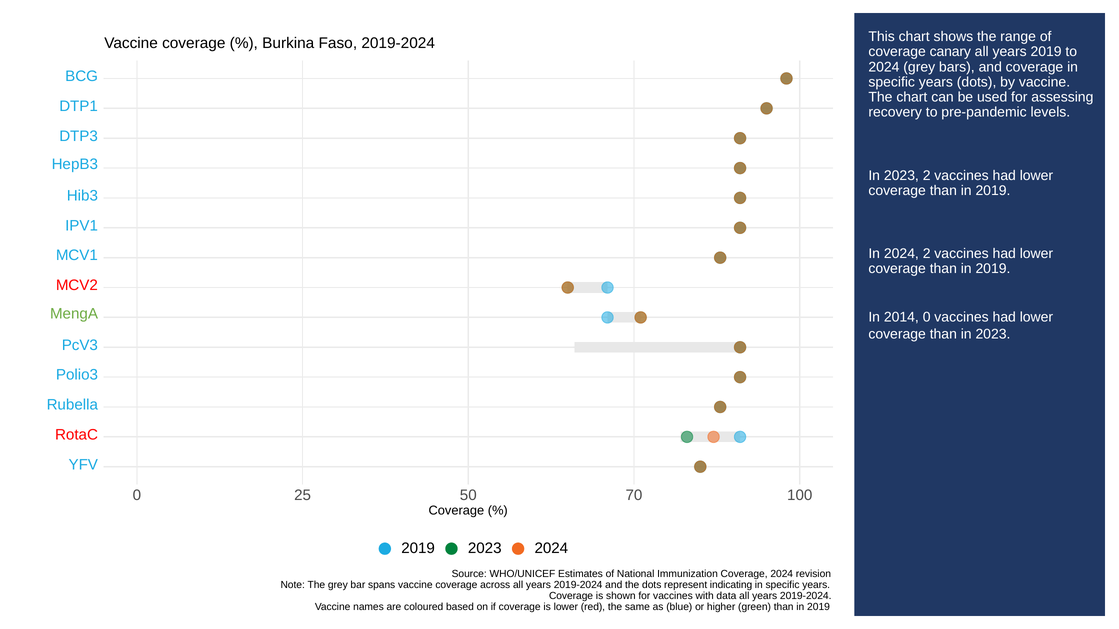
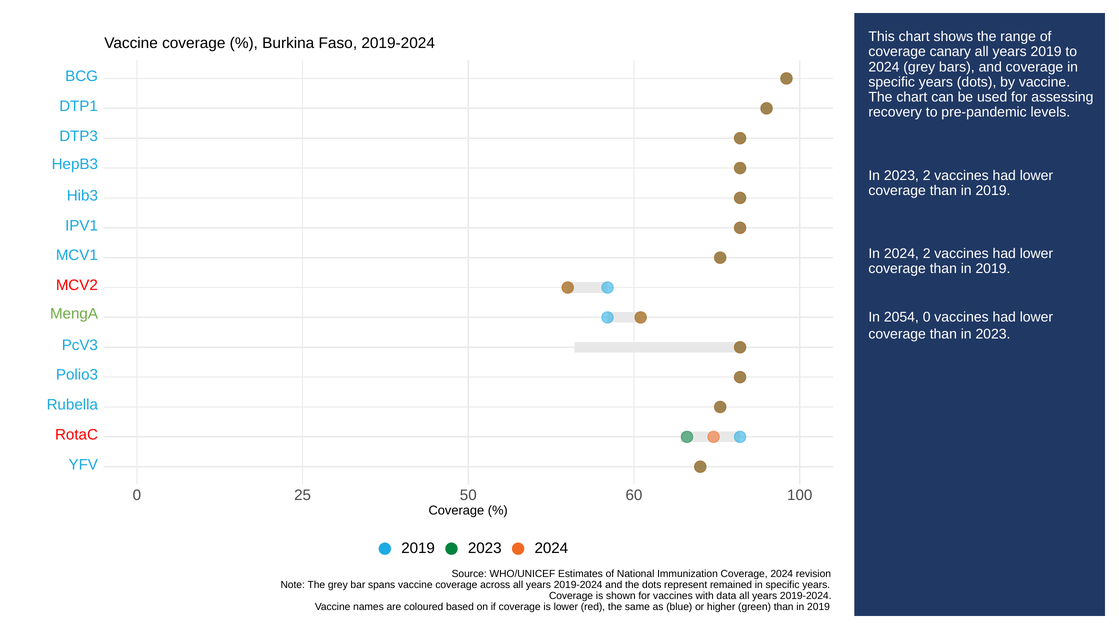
2014: 2014 -> 2054
70: 70 -> 60
indicating: indicating -> remained
